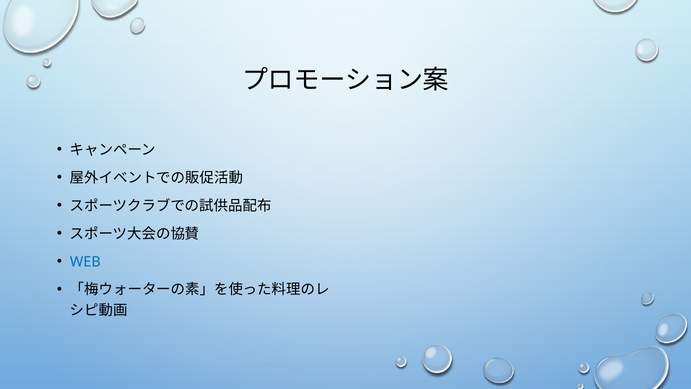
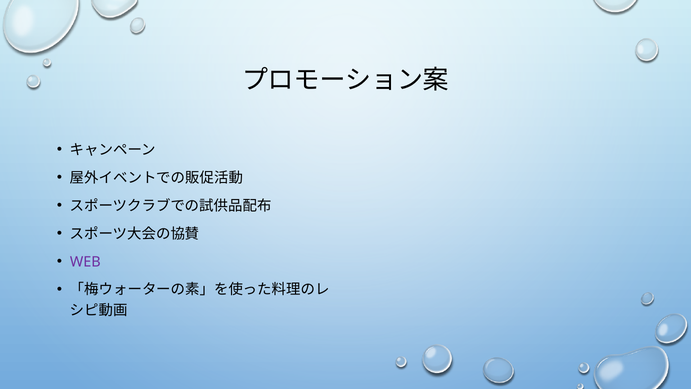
WEB colour: blue -> purple
